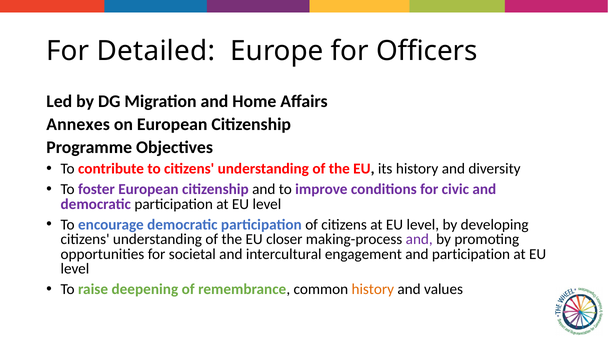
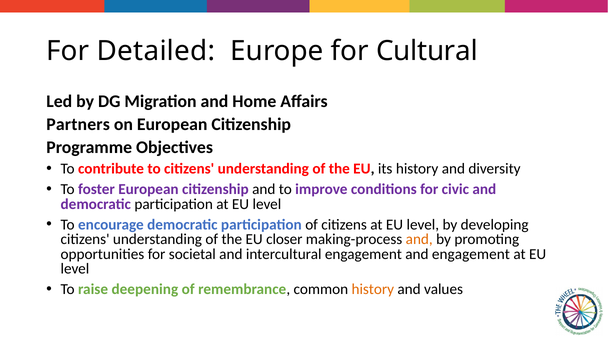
Officers: Officers -> Cultural
Annexes: Annexes -> Partners
and at (419, 239) colour: purple -> orange
and participation: participation -> engagement
